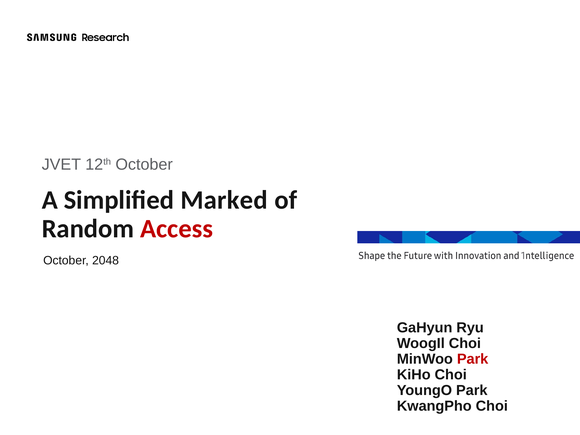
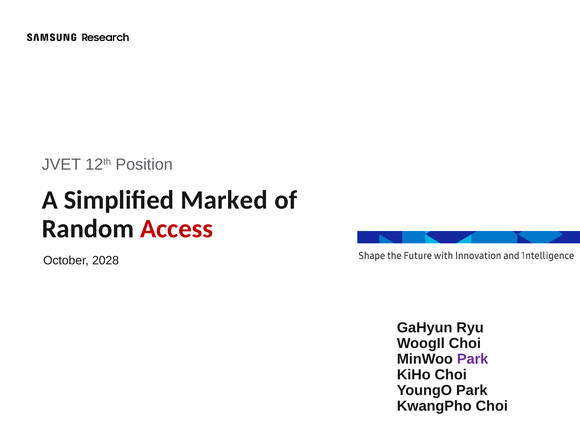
12th October: October -> Position
2048: 2048 -> 2028
Park at (473, 359) colour: red -> purple
